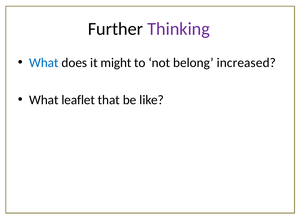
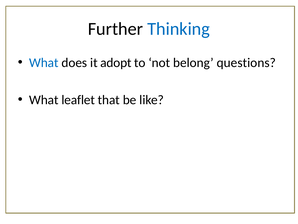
Thinking colour: purple -> blue
might: might -> adopt
increased: increased -> questions
